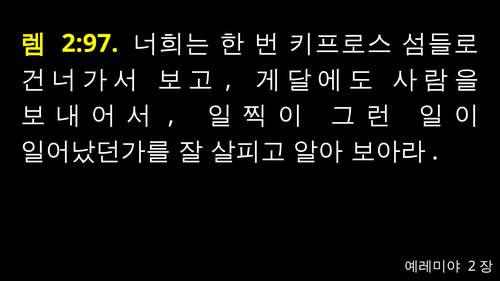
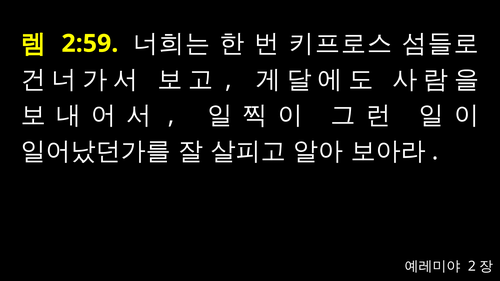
2:97: 2:97 -> 2:59
